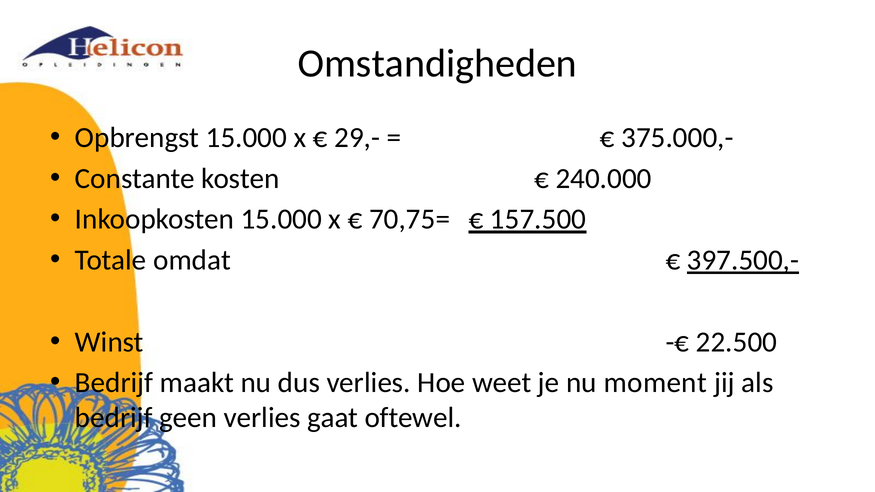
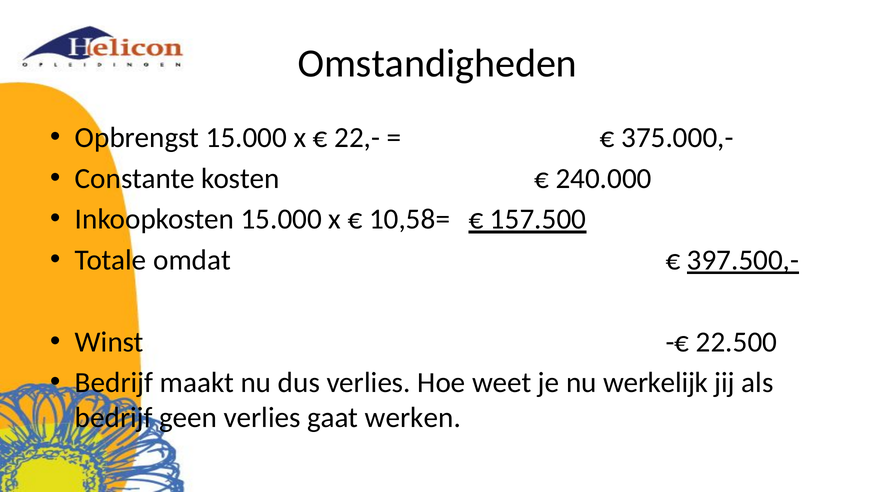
29,-: 29,- -> 22,-
70,75=: 70,75= -> 10,58=
moment: moment -> werkelijk
oftewel: oftewel -> werken
